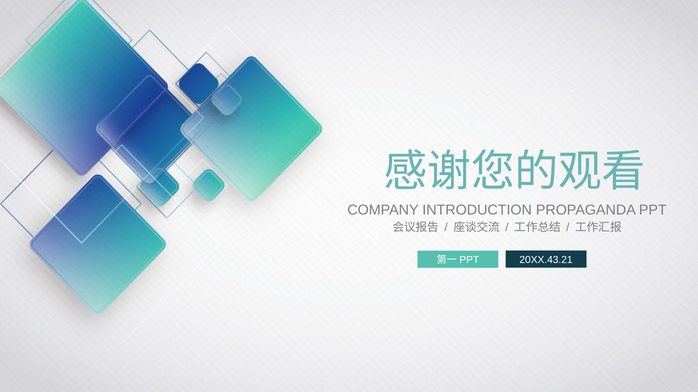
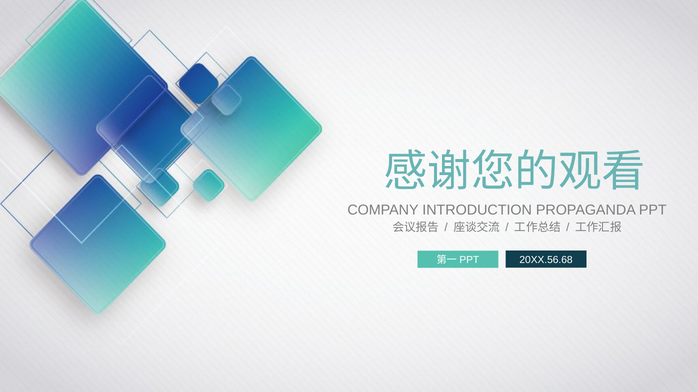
20XX.43.21: 20XX.43.21 -> 20XX.56.68
